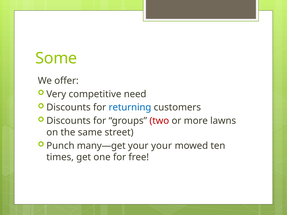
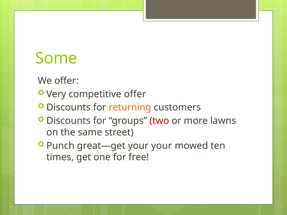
competitive need: need -> offer
returning colour: blue -> orange
many—get: many—get -> great—get
